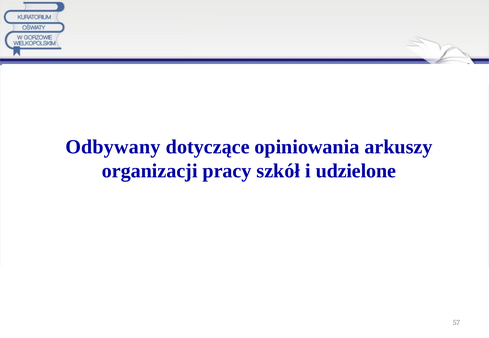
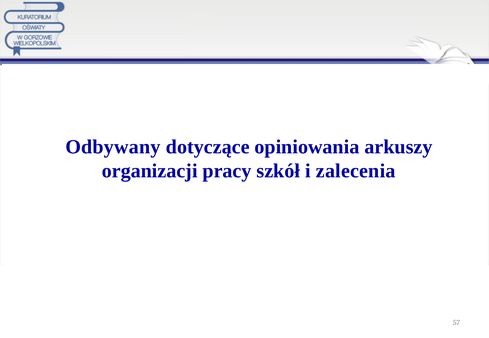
udzielone: udzielone -> zalecenia
